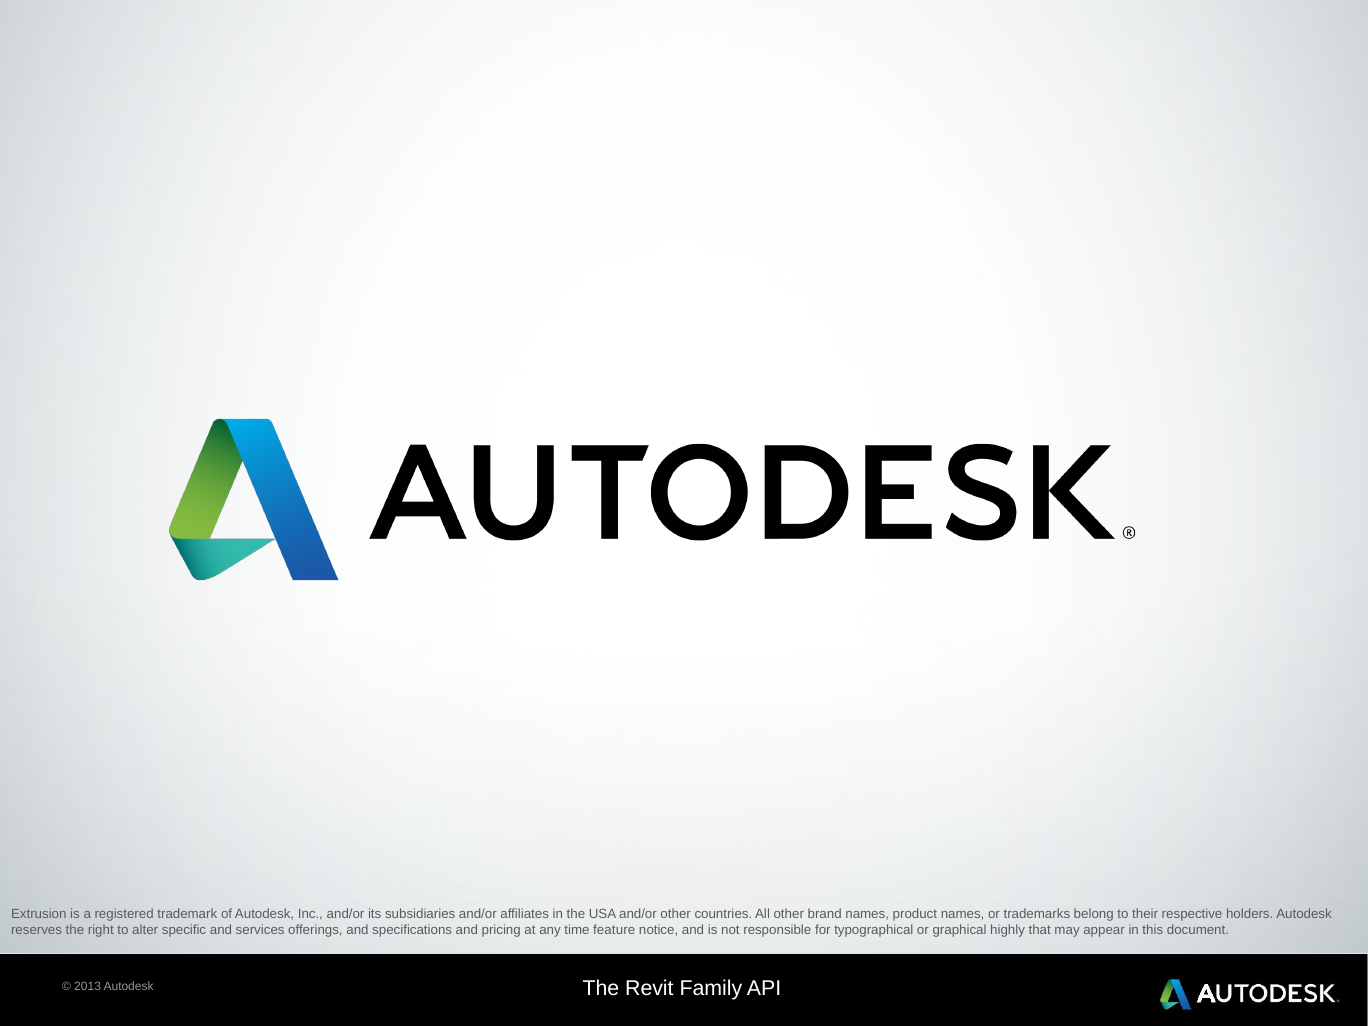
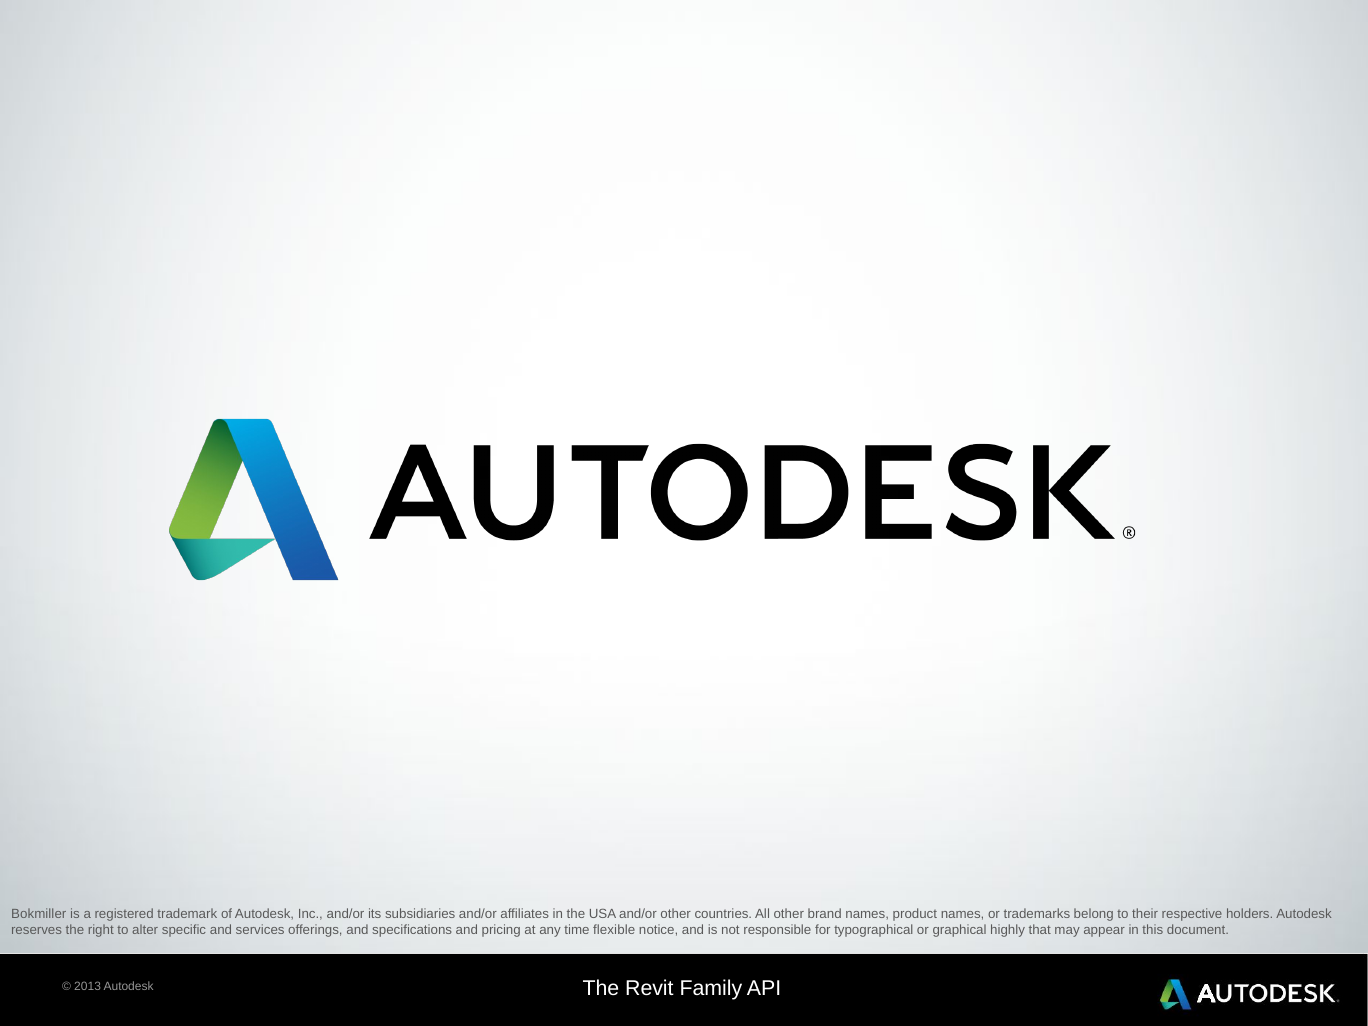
Extrusion: Extrusion -> Bokmiller
feature: feature -> flexible
